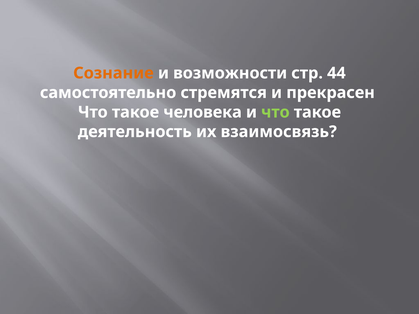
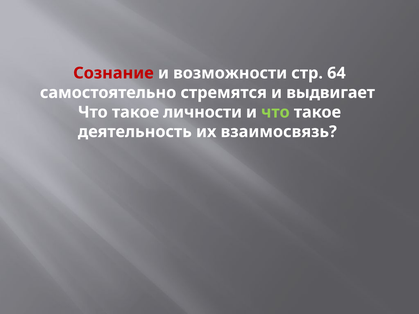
Сознание colour: orange -> red
44: 44 -> 64
прекрасен: прекрасен -> выдвигает
человека: человека -> личности
